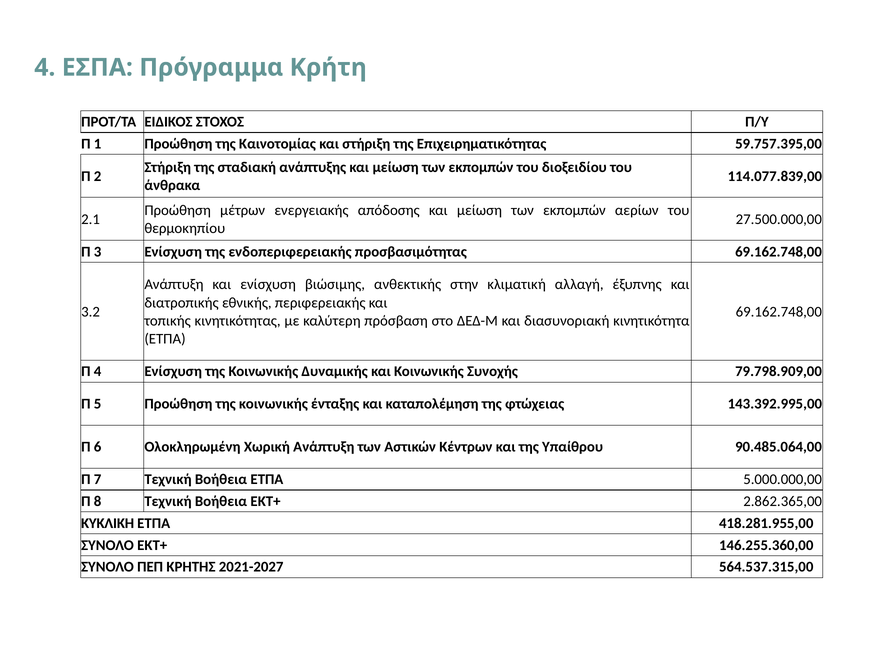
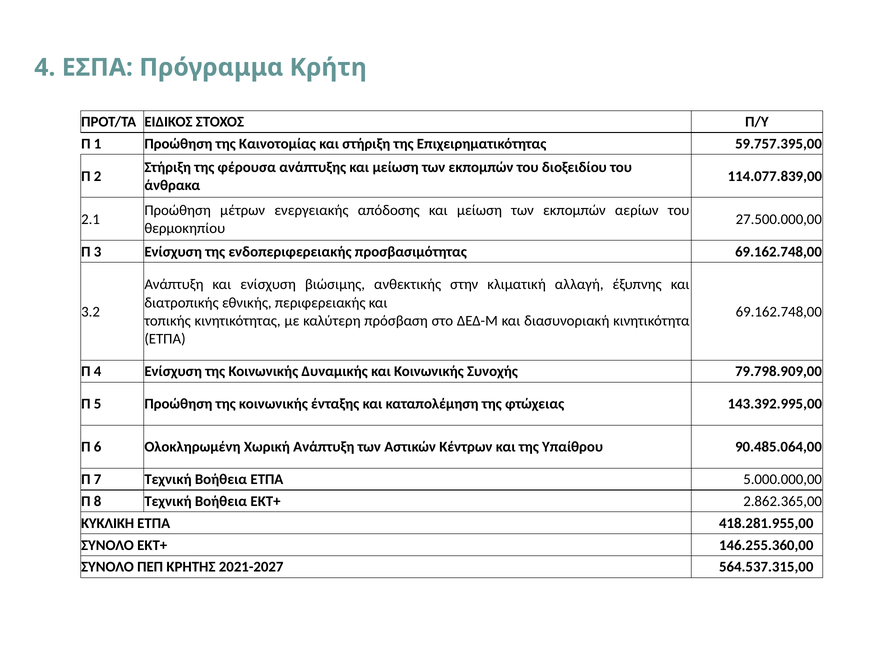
σταδιακή: σταδιακή -> φέρουσα
